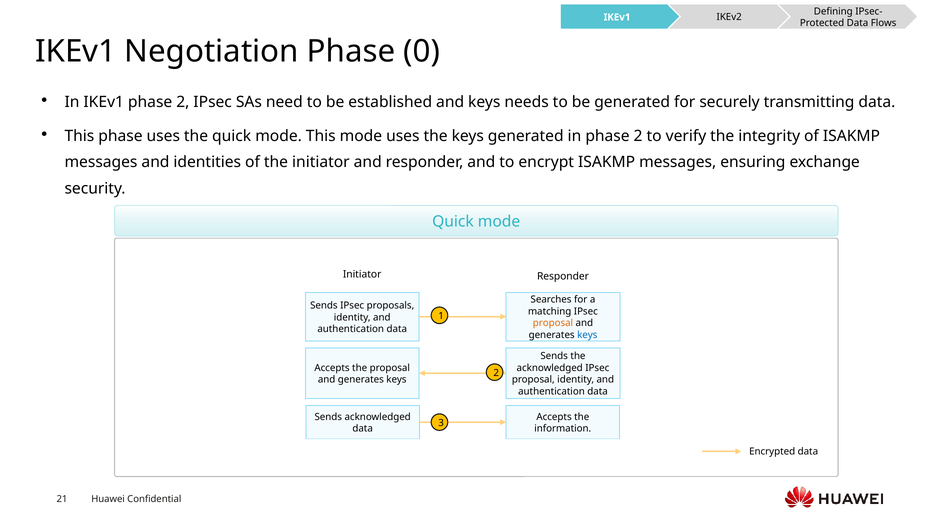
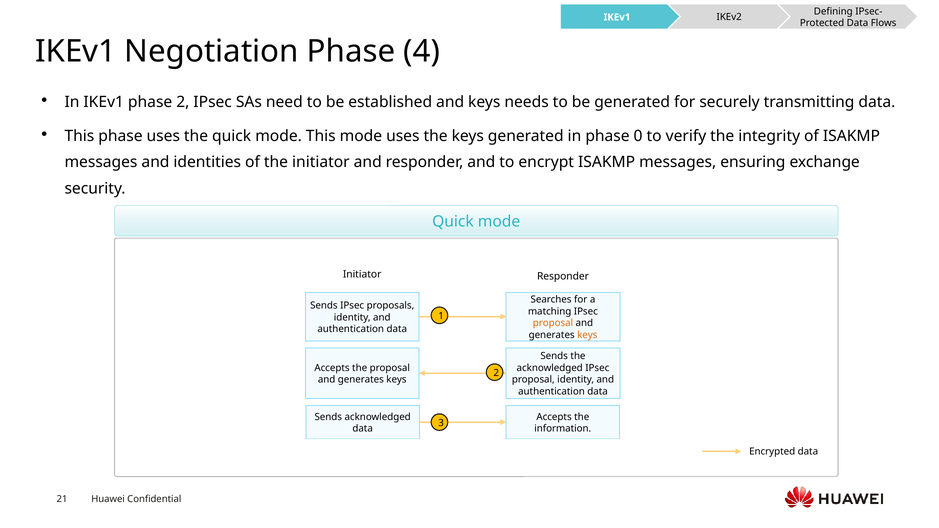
0: 0 -> 4
in phase 2: 2 -> 0
keys at (587, 335) colour: blue -> orange
